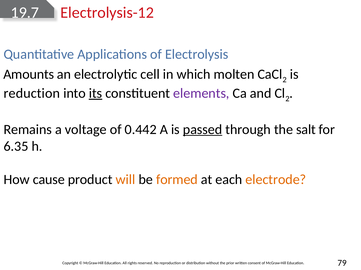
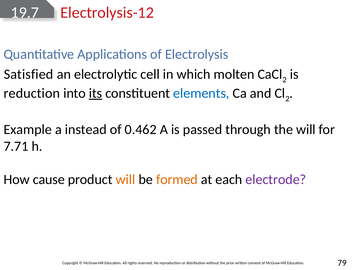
Amounts: Amounts -> Satisfied
elements colour: purple -> blue
Remains: Remains -> Example
voltage: voltage -> instead
0.442: 0.442 -> 0.462
passed underline: present -> none
the salt: salt -> will
6.35: 6.35 -> 7.71
electrode colour: orange -> purple
